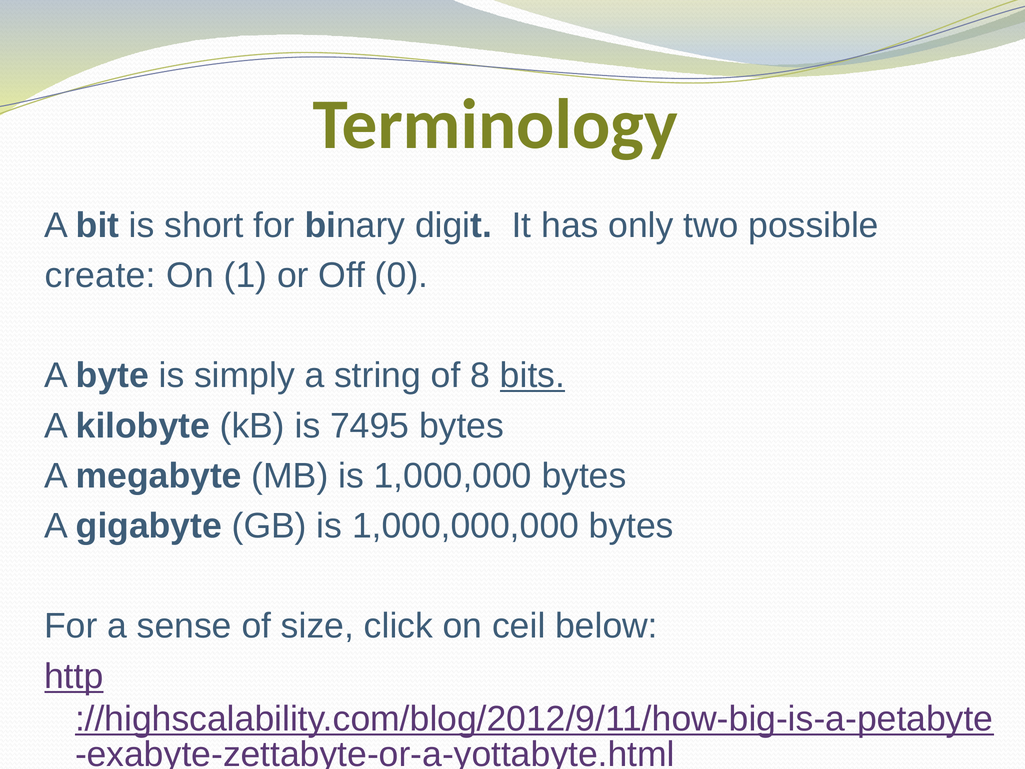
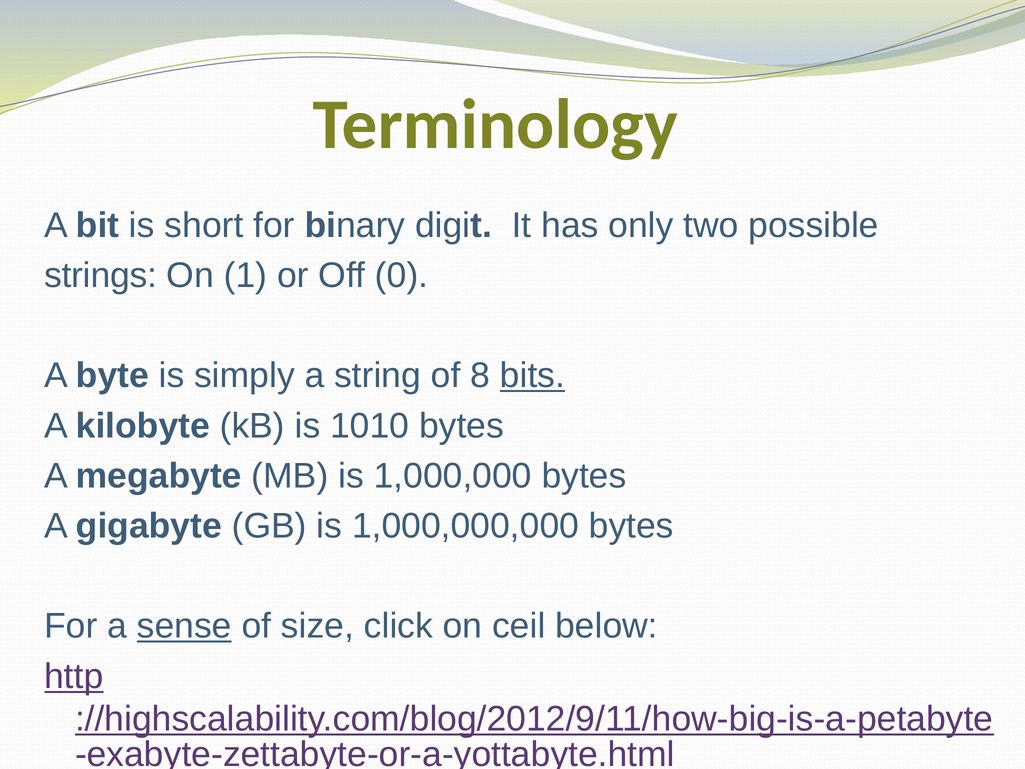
create: create -> strings
7495: 7495 -> 1010
sense underline: none -> present
